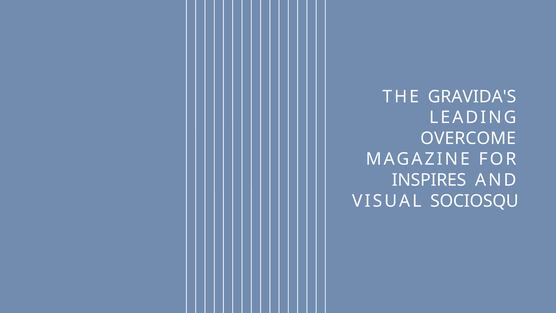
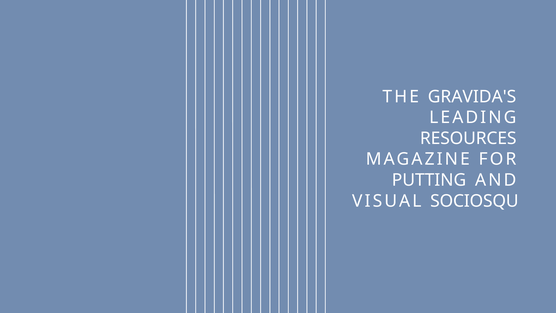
OVERCOME: OVERCOME -> RESOURCES
INSPIRES: INSPIRES -> PUTTING
